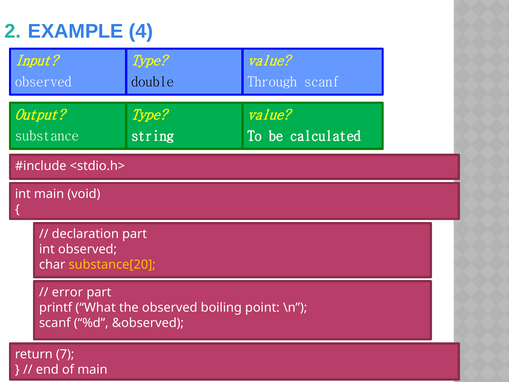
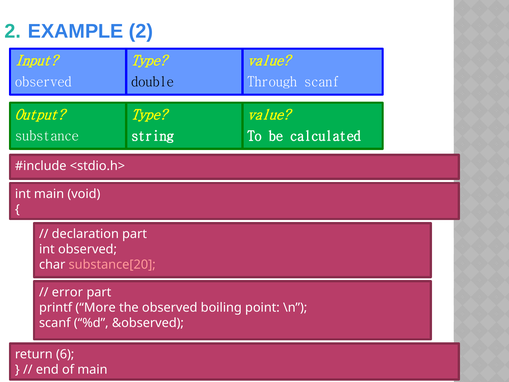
EXAMPLE 4: 4 -> 2
substance[20 colour: yellow -> pink
What: What -> More
7: 7 -> 6
